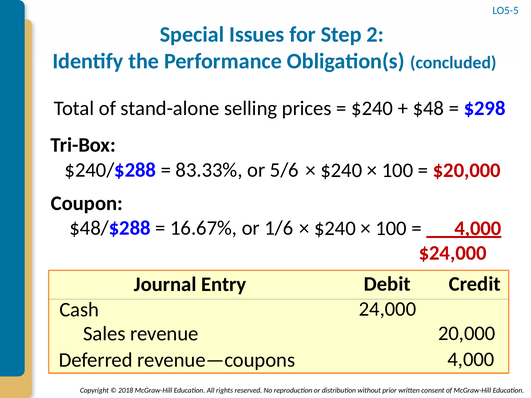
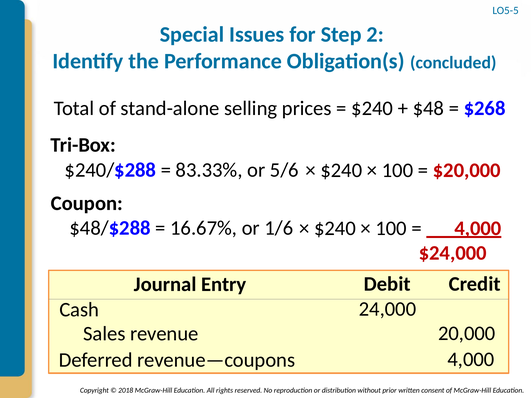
$298: $298 -> $268
